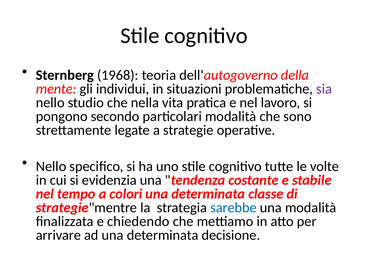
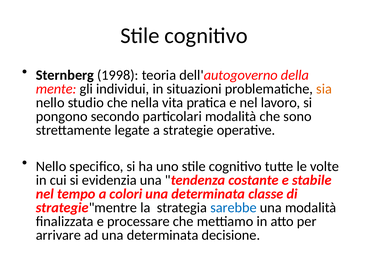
1968: 1968 -> 1998
sia colour: purple -> orange
chiedendo: chiedendo -> processare
